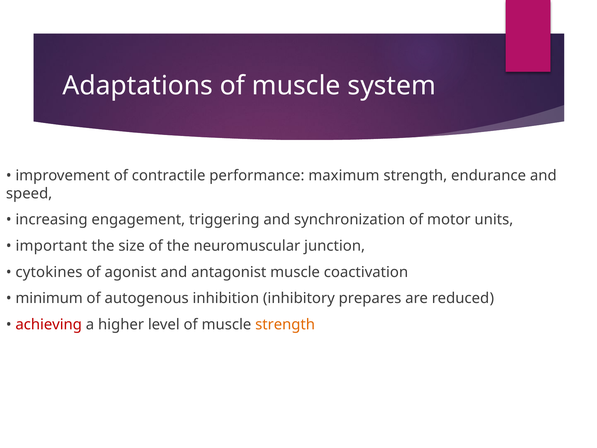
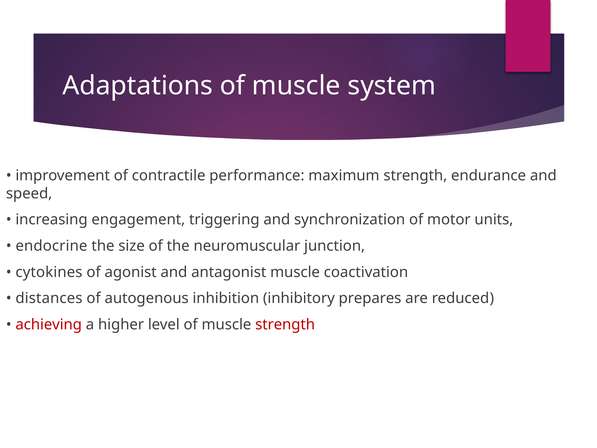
important: important -> endocrine
minimum: minimum -> distances
strength at (285, 324) colour: orange -> red
